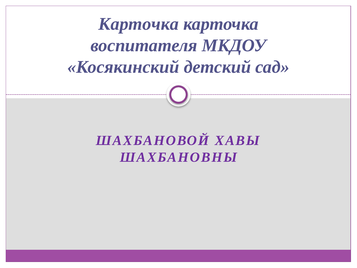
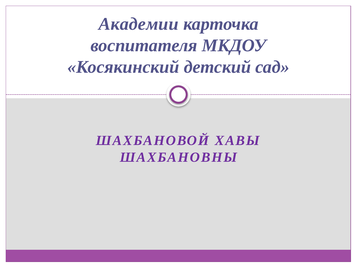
Карточка at (139, 24): Карточка -> Академии
